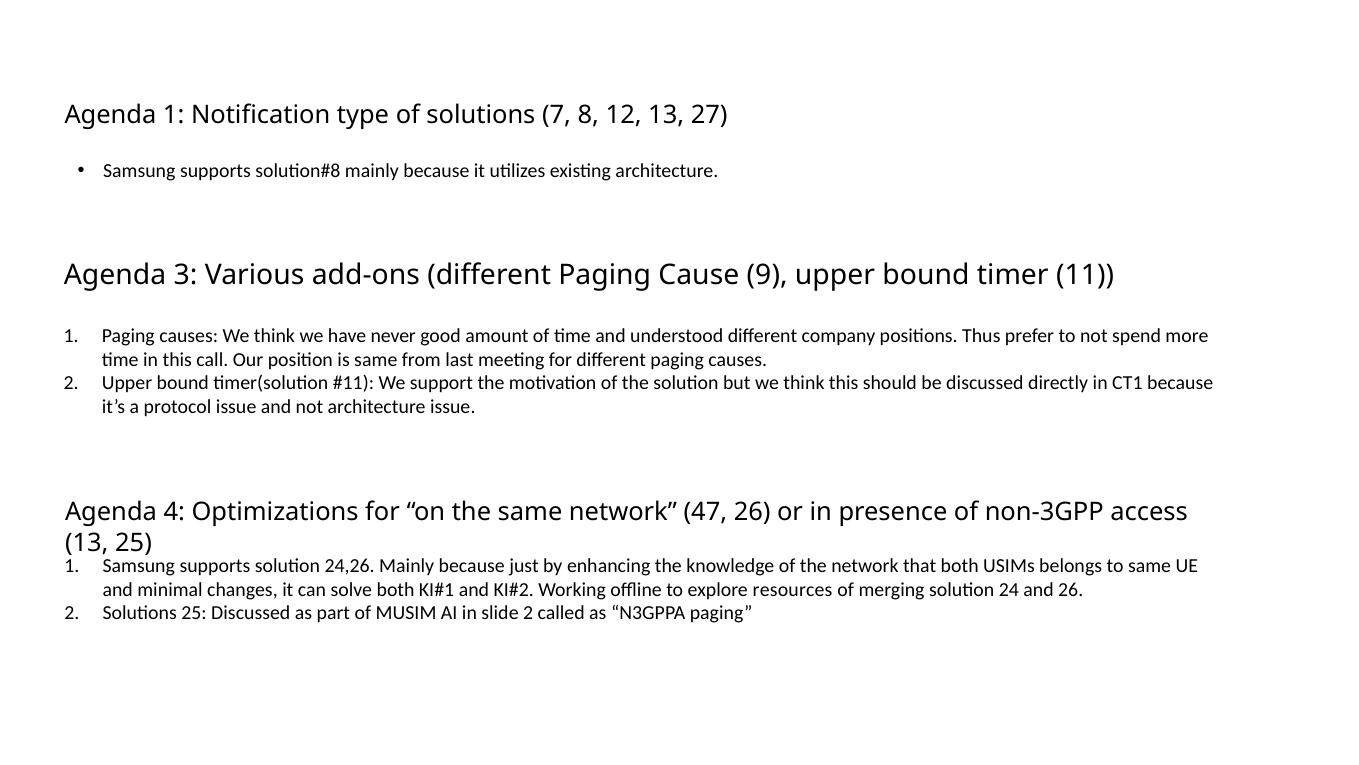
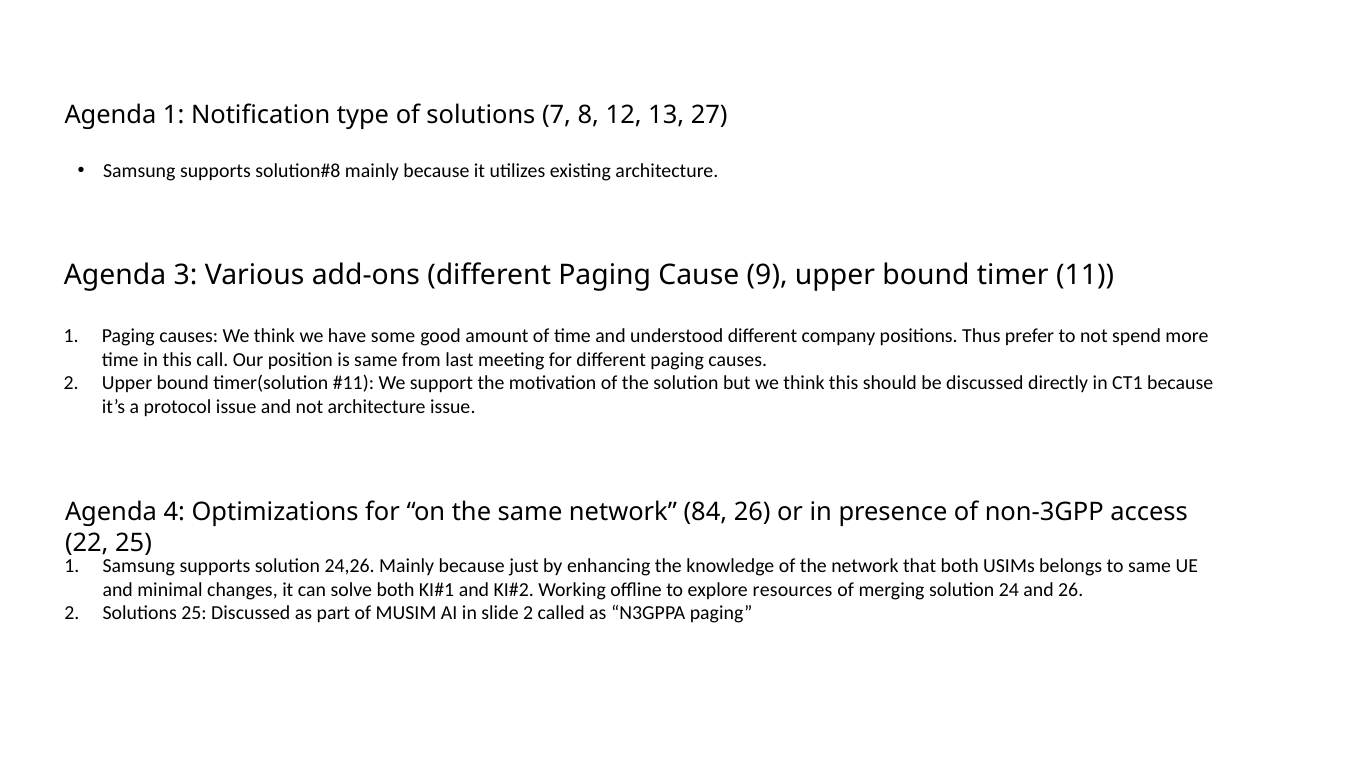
never: never -> some
47: 47 -> 84
13 at (87, 542): 13 -> 22
